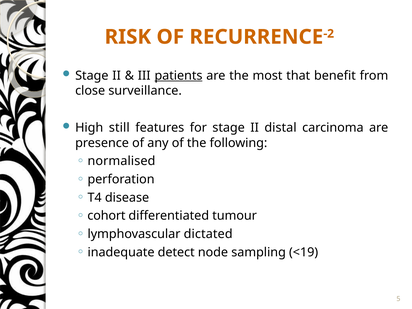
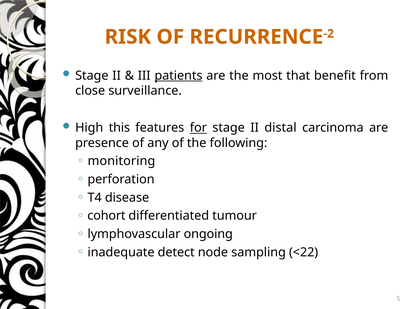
still: still -> this
for underline: none -> present
normalised: normalised -> monitoring
dictated: dictated -> ongoing
<19: <19 -> <22
